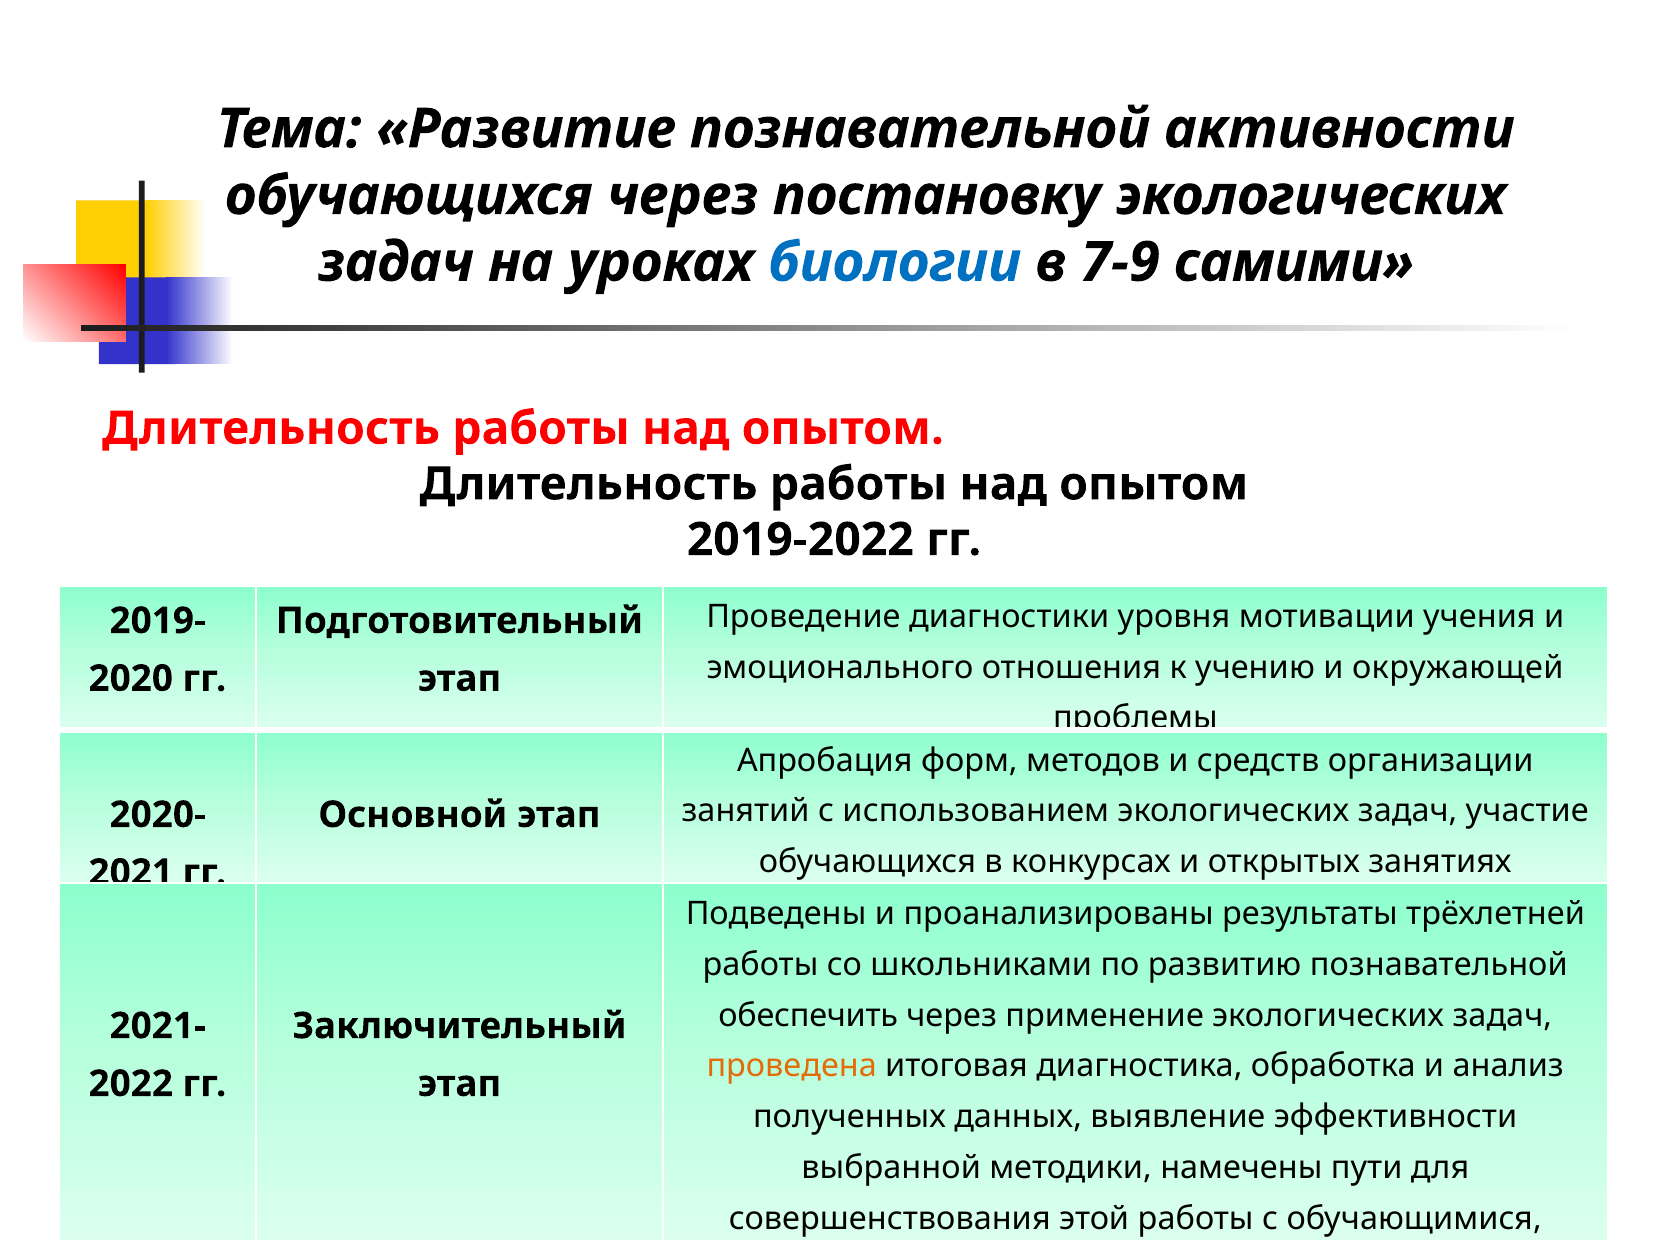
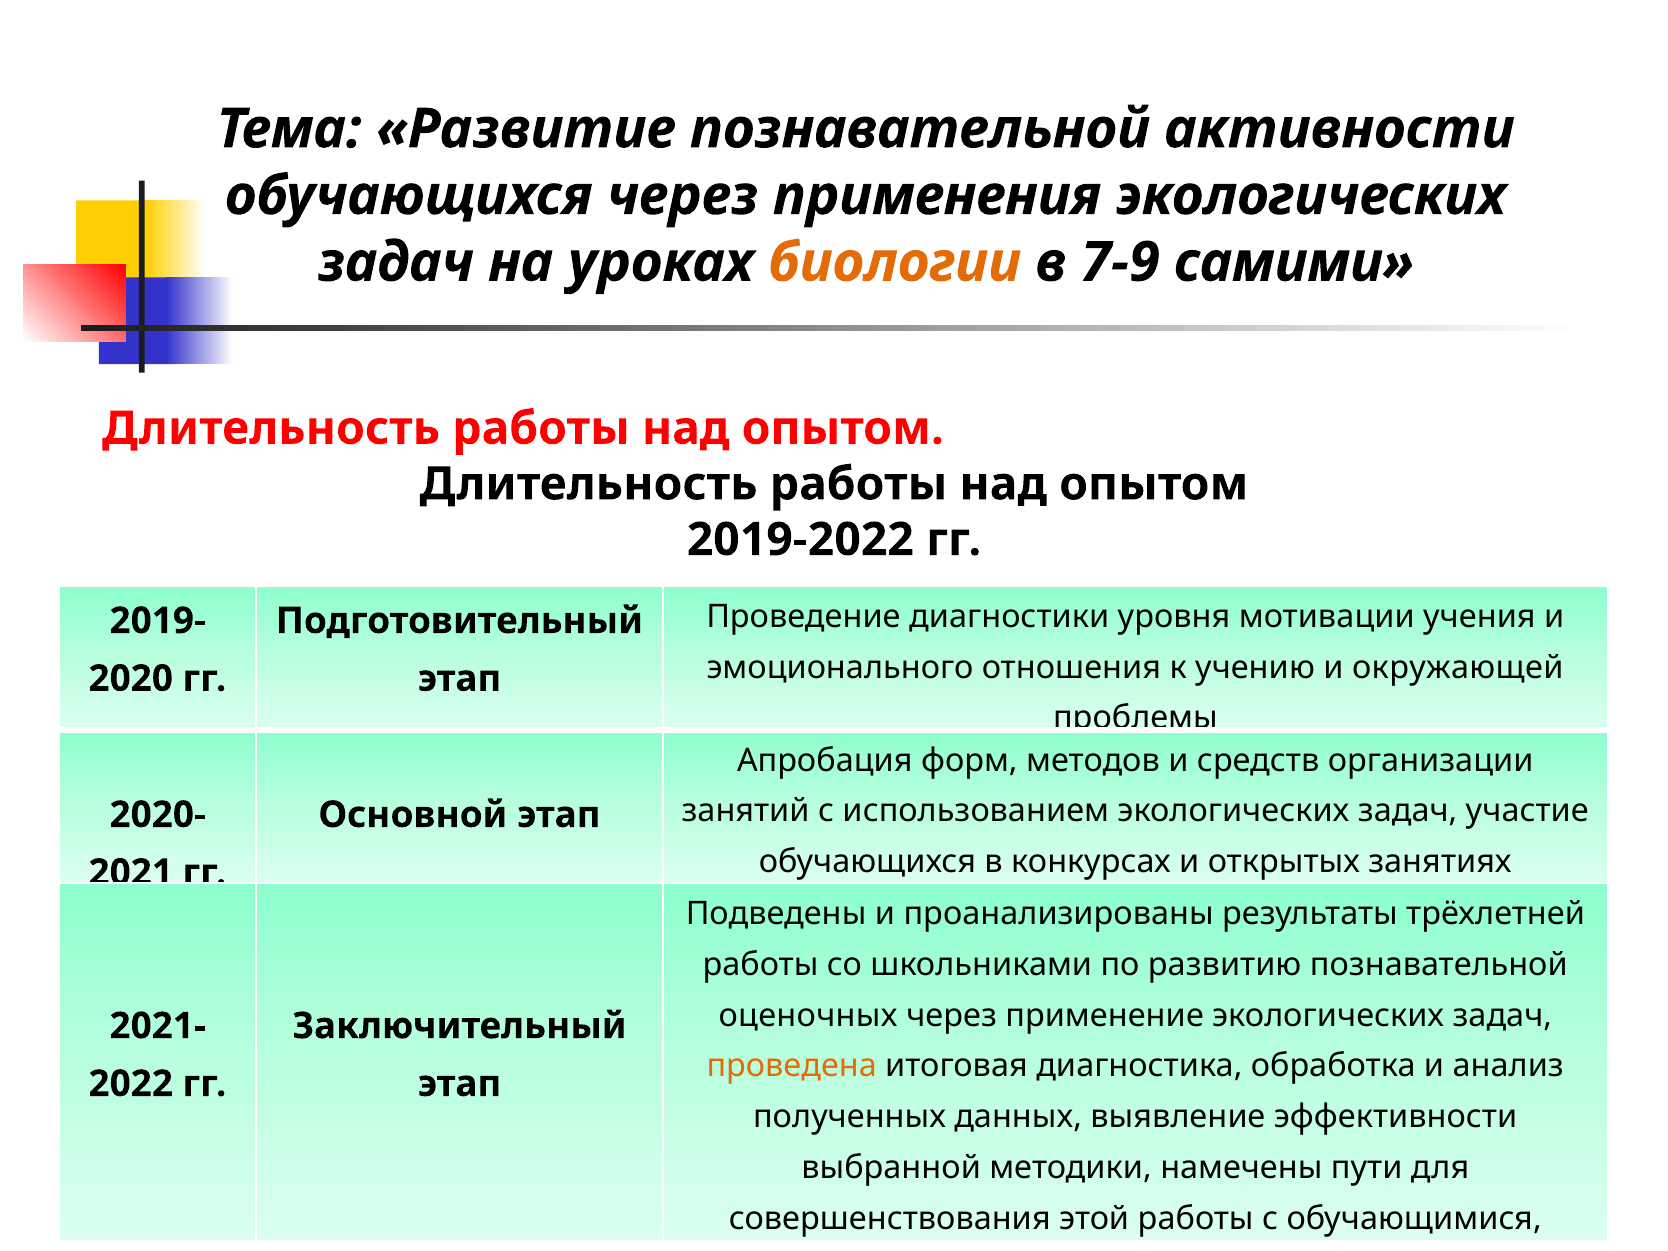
постановку: постановку -> применения
биологии colour: blue -> orange
обеспечить: обеспечить -> оценочных
